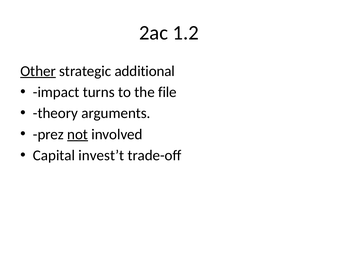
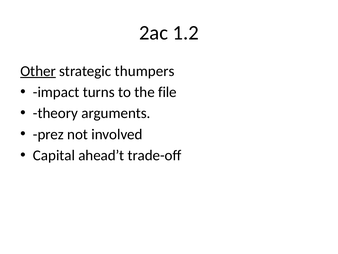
additional: additional -> thumpers
not underline: present -> none
invest’t: invest’t -> ahead’t
